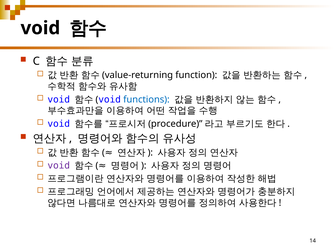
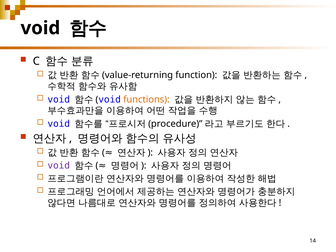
functions colour: blue -> orange
